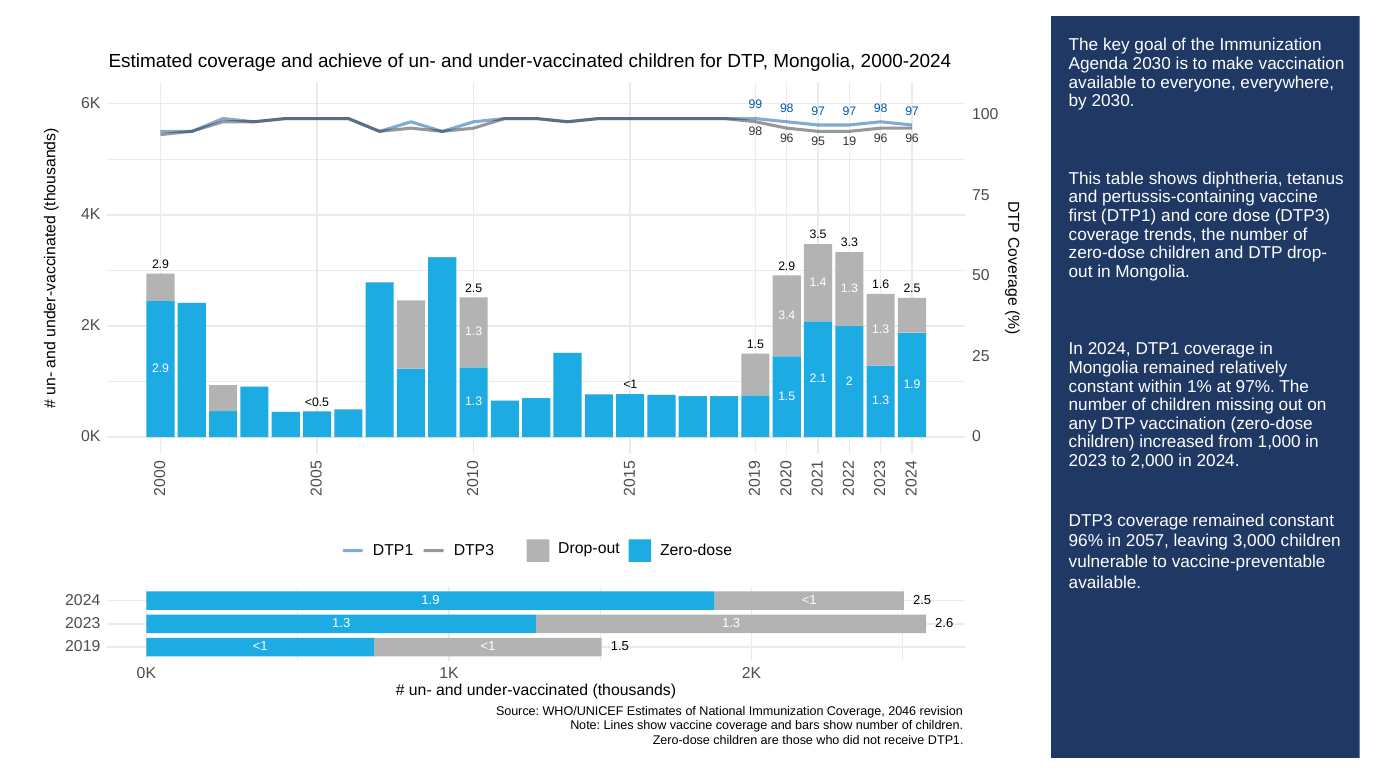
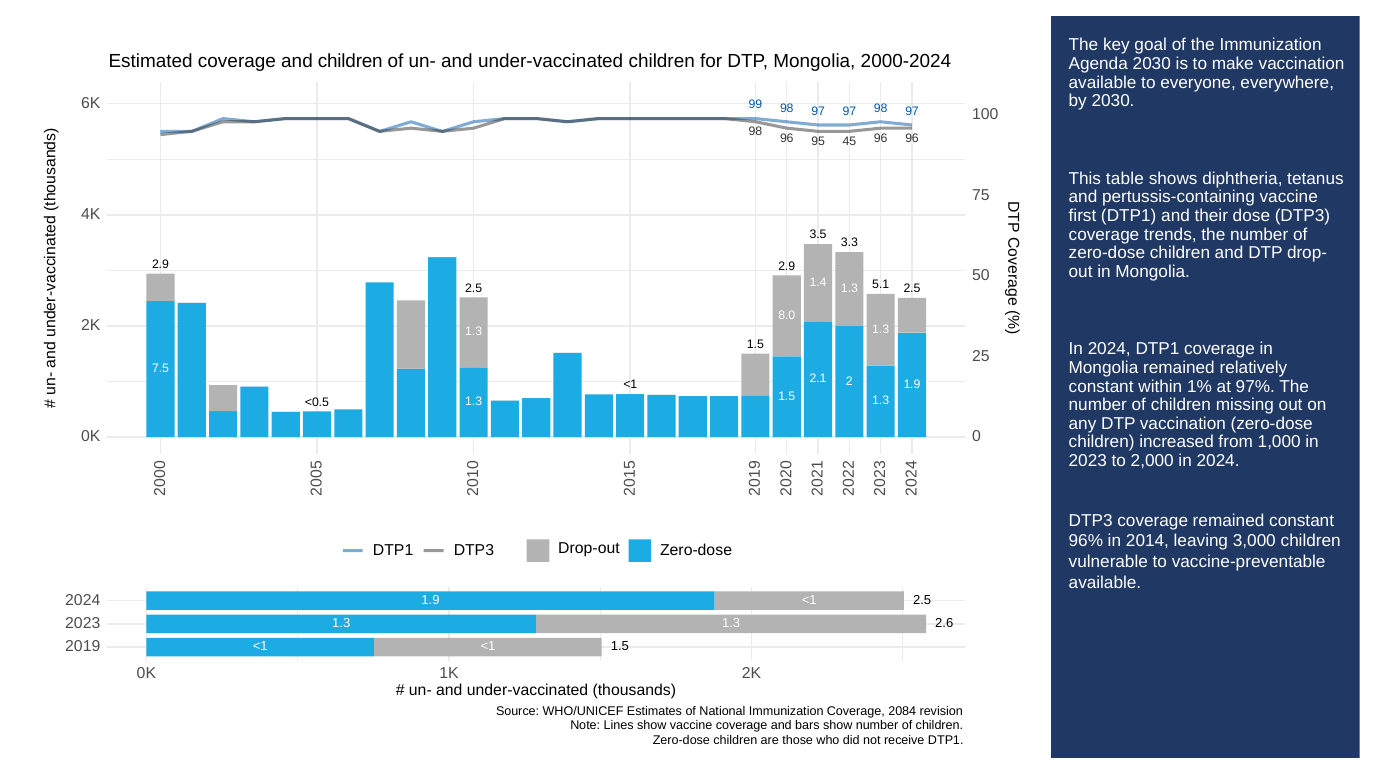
and achieve: achieve -> children
19: 19 -> 45
core: core -> their
1.6: 1.6 -> 5.1
3.4: 3.4 -> 8.0
2.9 at (161, 369): 2.9 -> 7.5
2057: 2057 -> 2014
2046: 2046 -> 2084
